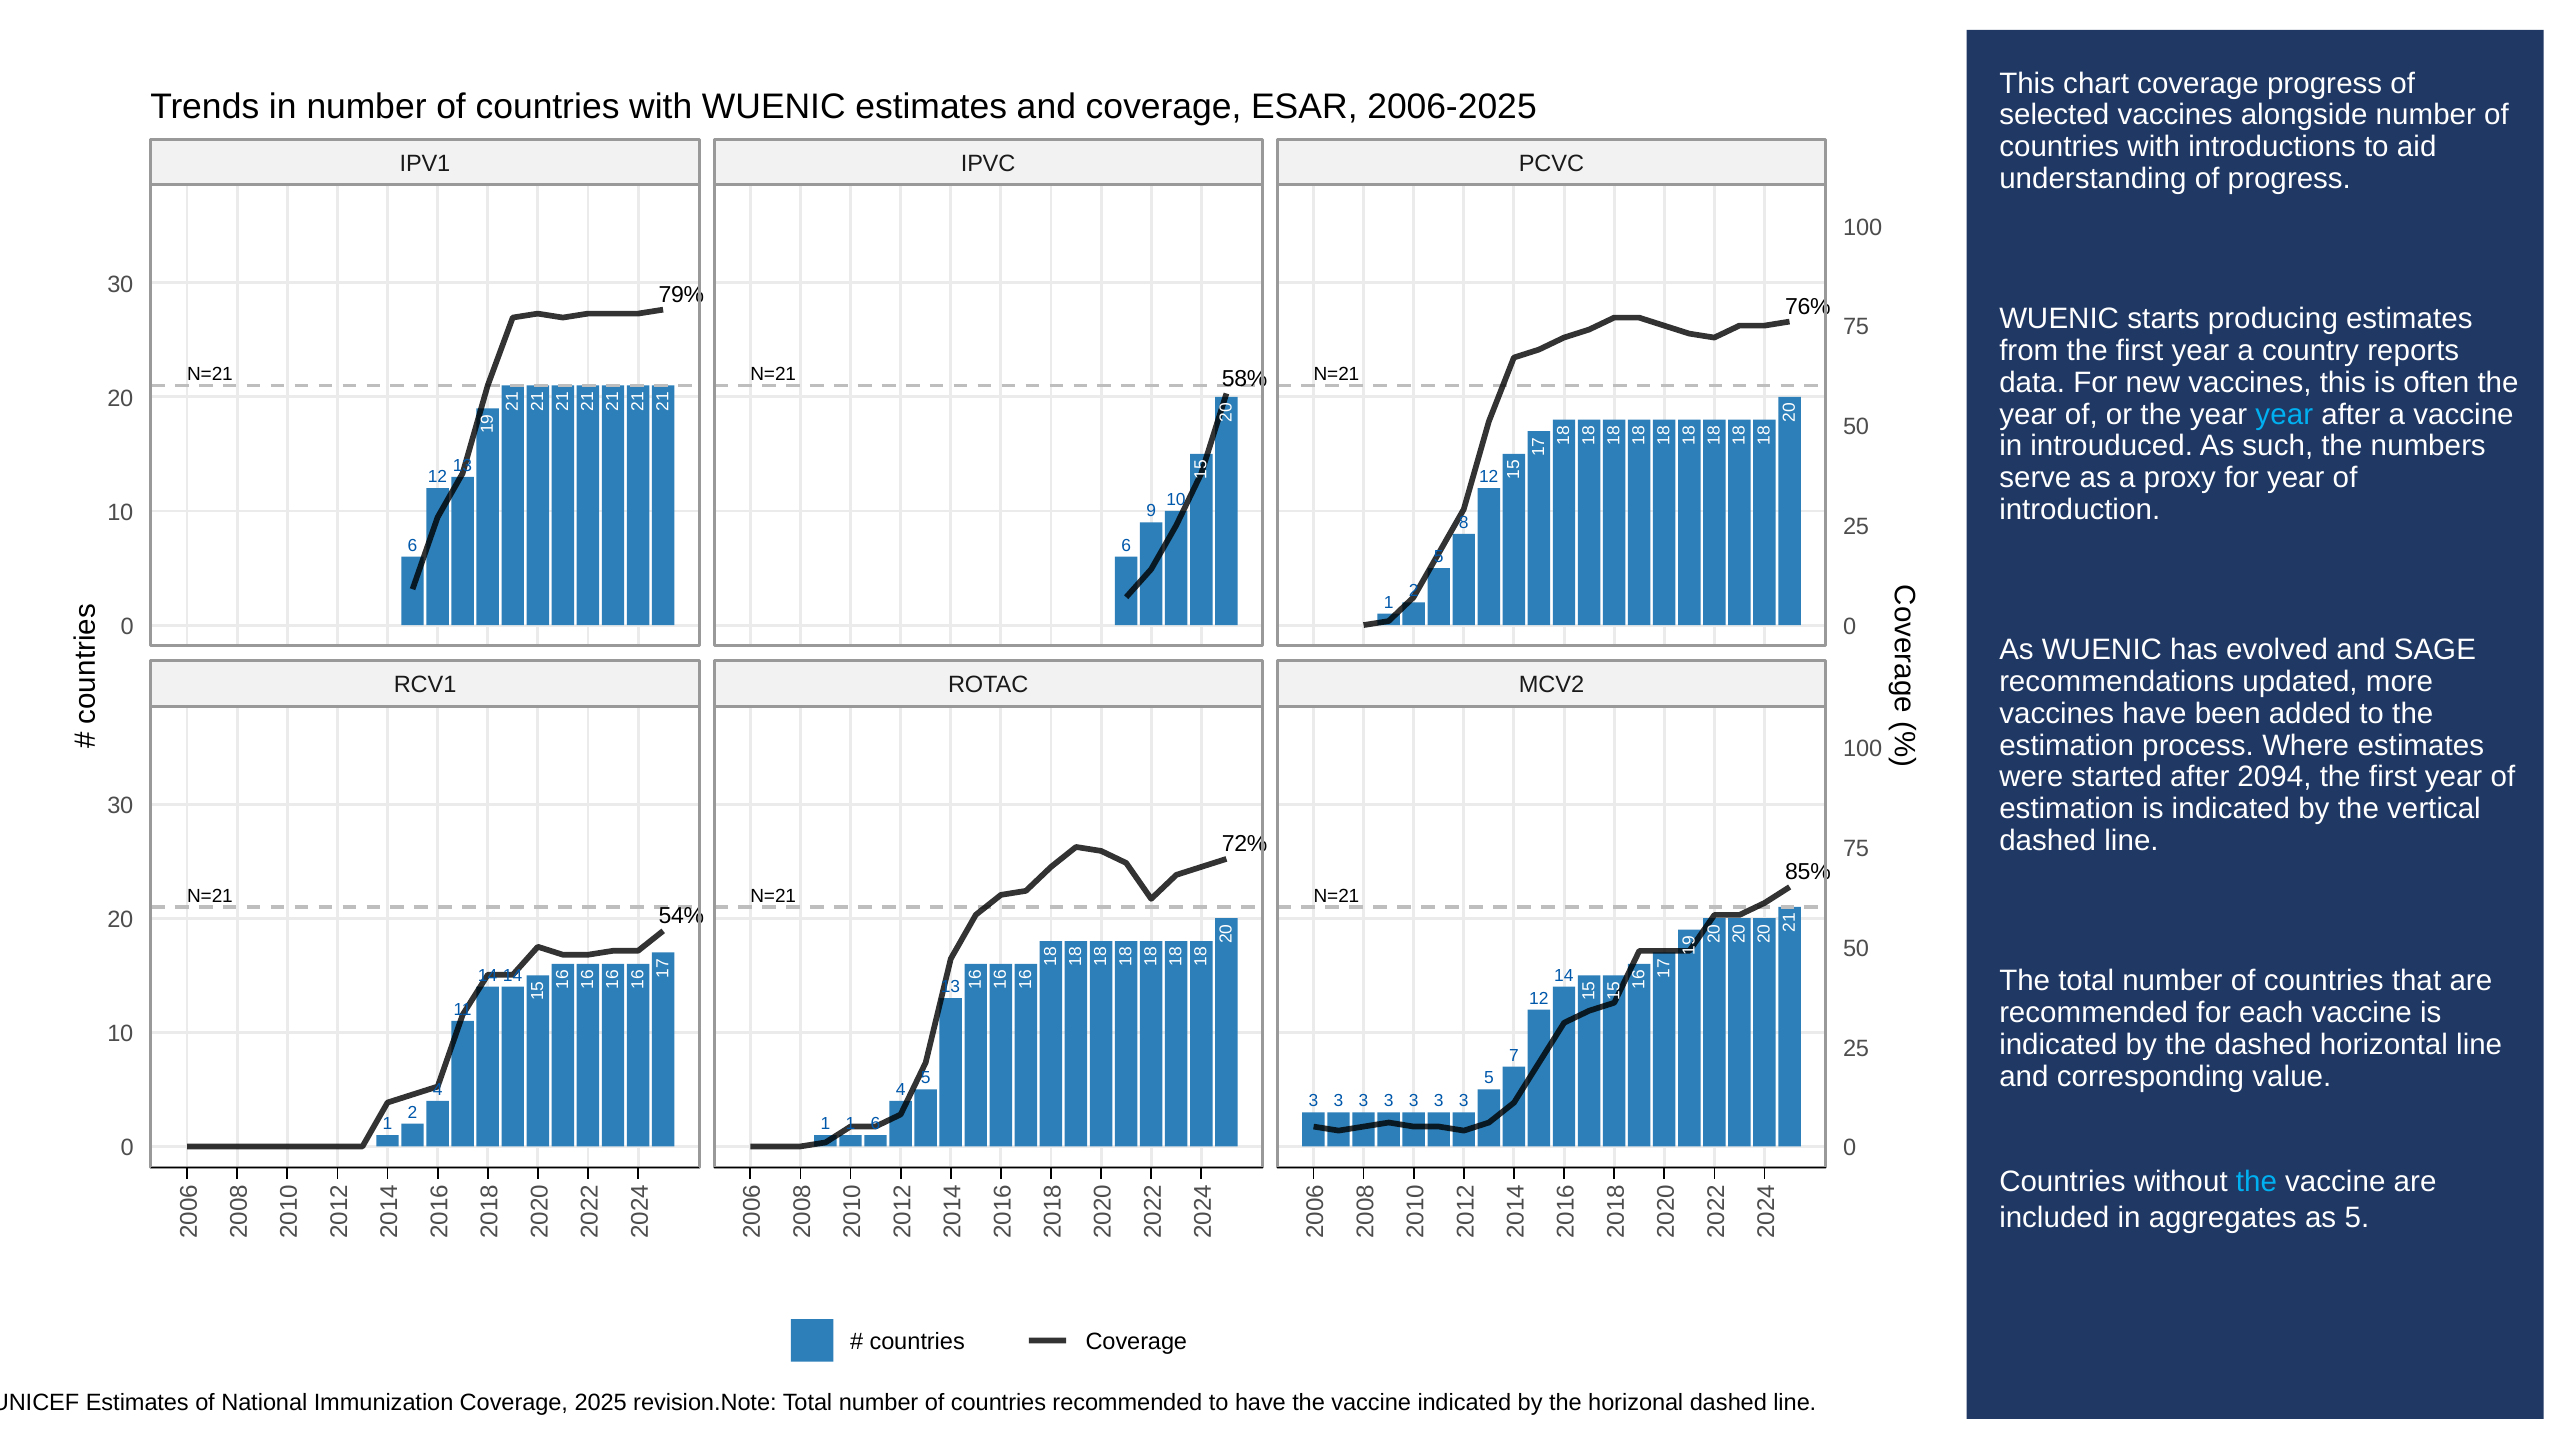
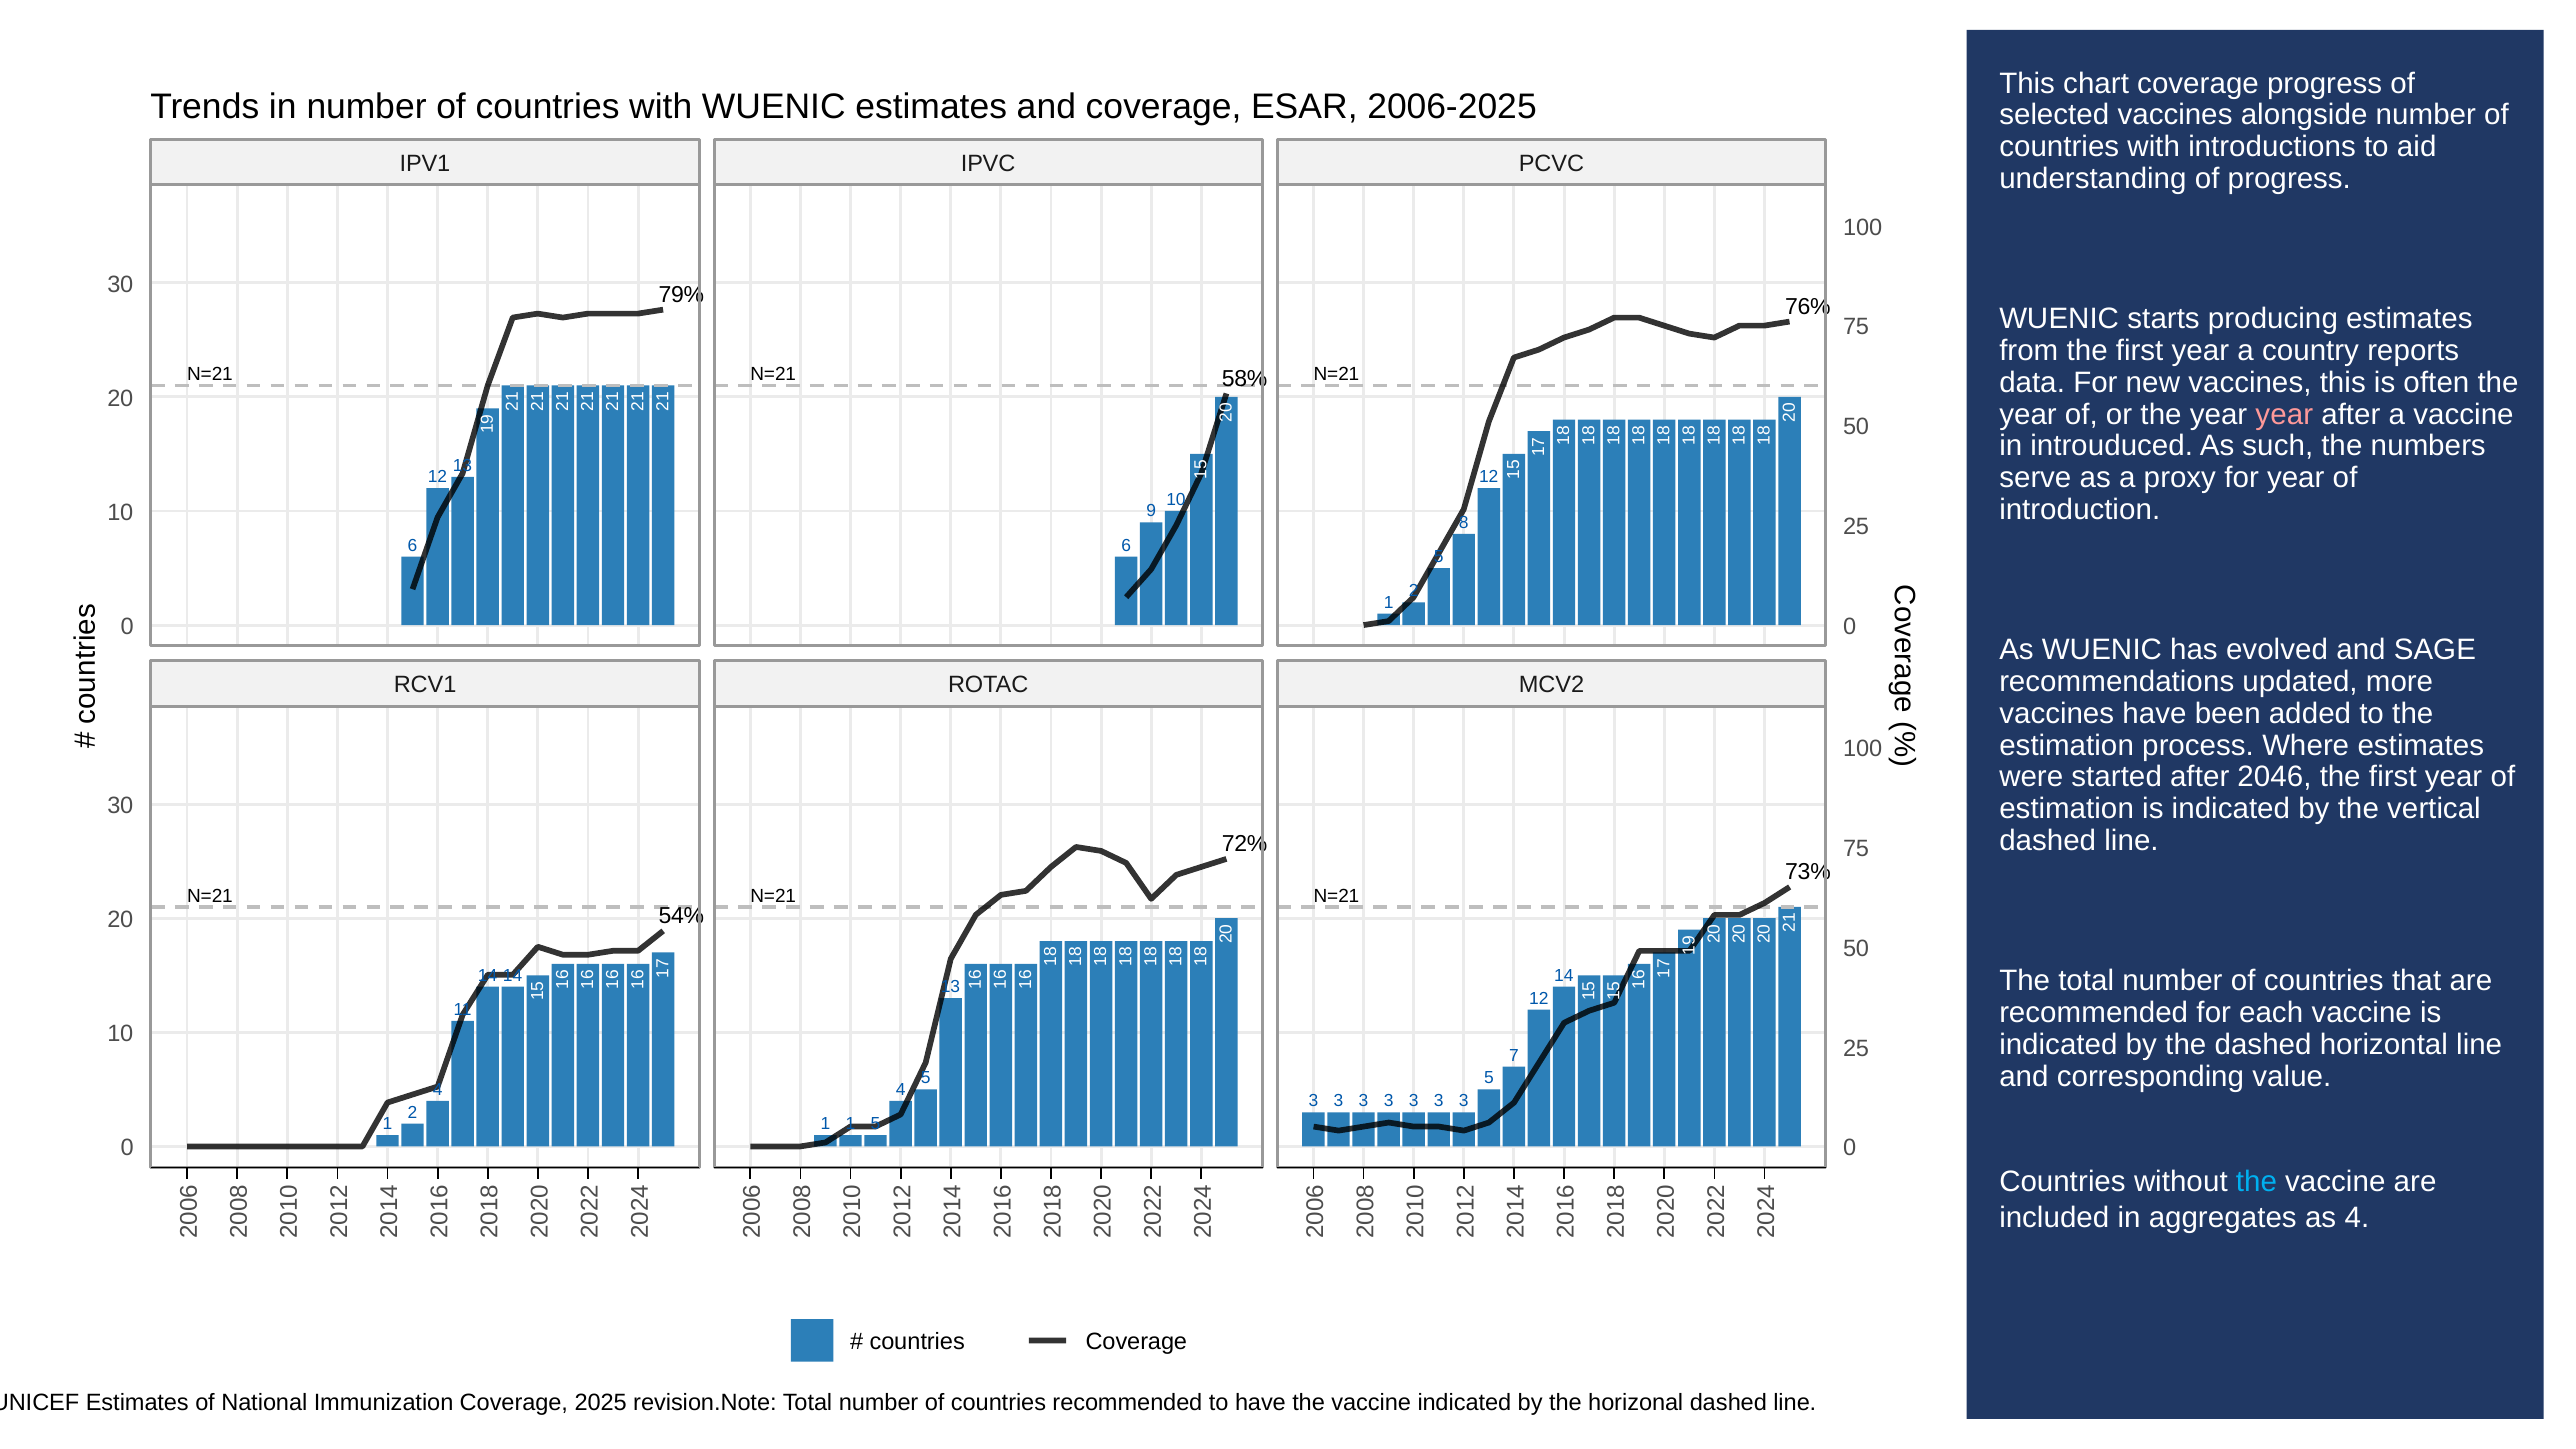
year at (2284, 414) colour: light blue -> pink
2094: 2094 -> 2046
85%: 85% -> 73%
1 1 6: 6 -> 5
as 5: 5 -> 4
